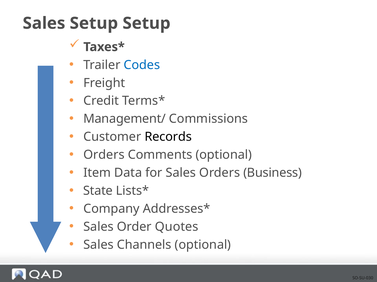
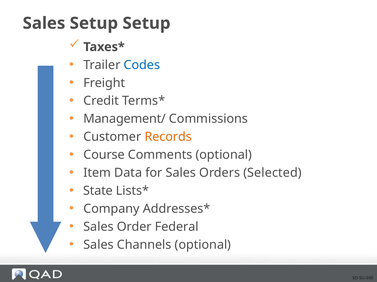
Records colour: black -> orange
Orders at (104, 155): Orders -> Course
Business: Business -> Selected
Quotes: Quotes -> Federal
